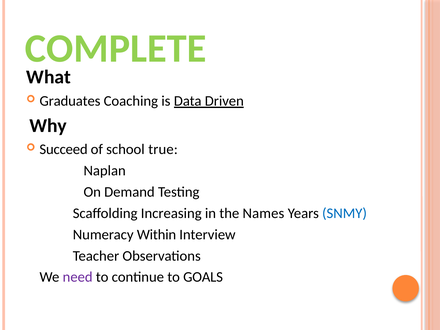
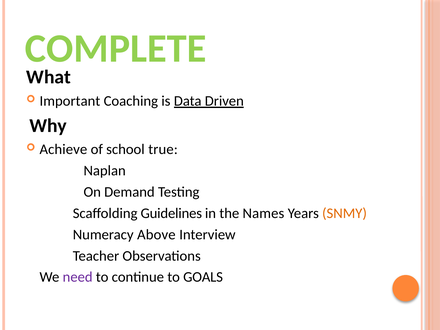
Graduates: Graduates -> Important
Succeed: Succeed -> Achieve
Increasing: Increasing -> Guidelines
SNMY colour: blue -> orange
Within: Within -> Above
